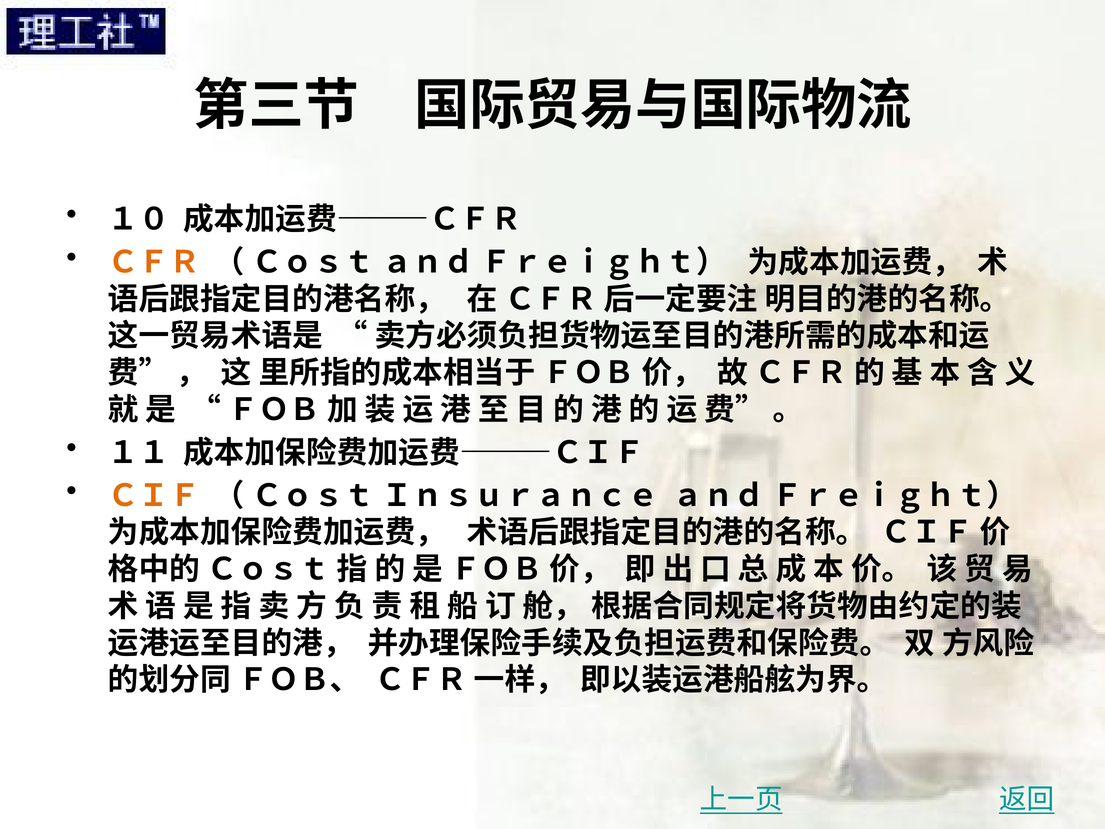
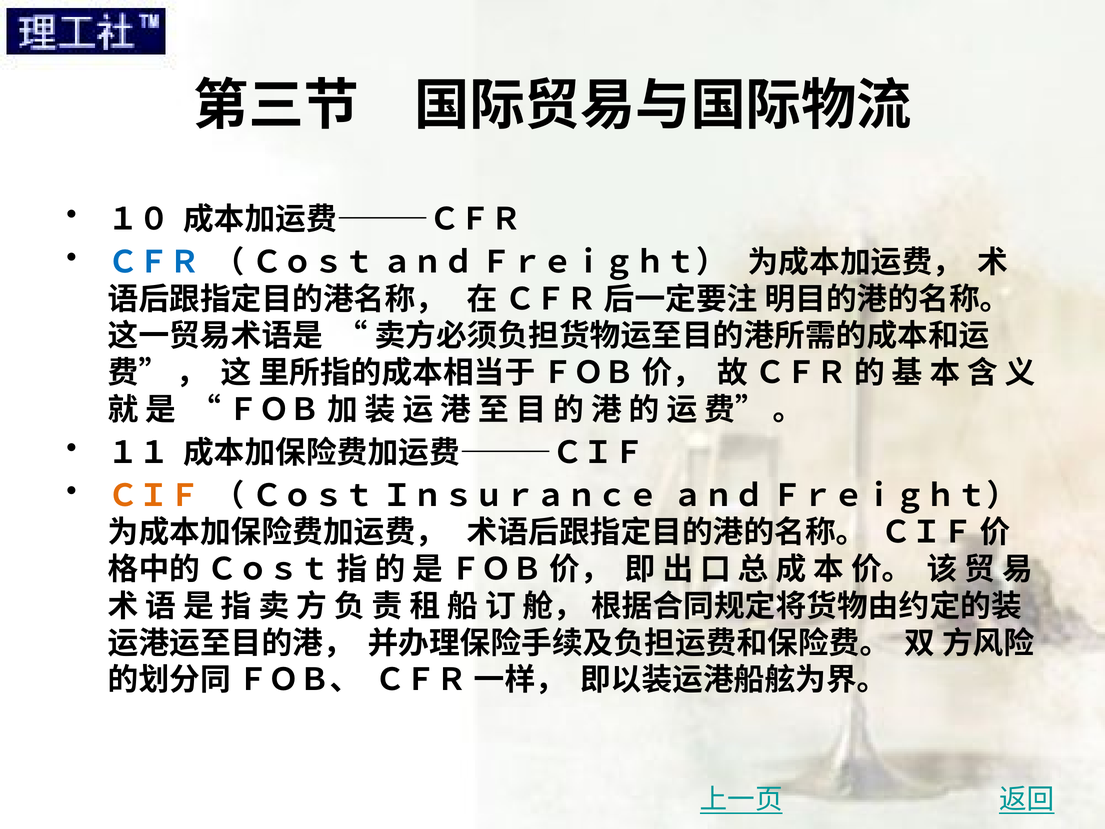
ＣＦＲ at (154, 262) colour: orange -> blue
